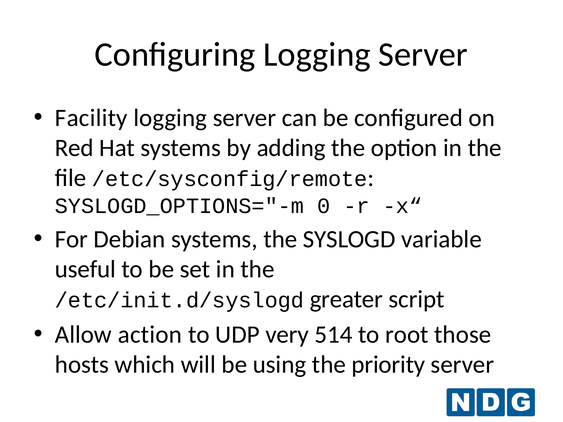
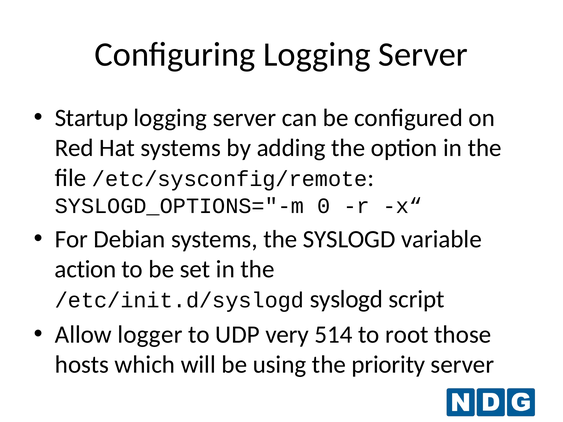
Facility: Facility -> Startup
useful: useful -> action
/etc/init.d/syslogd greater: greater -> syslogd
action: action -> logger
